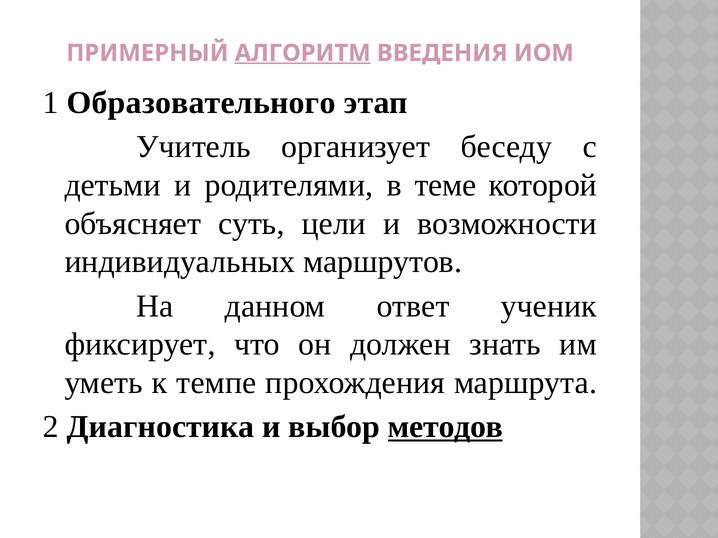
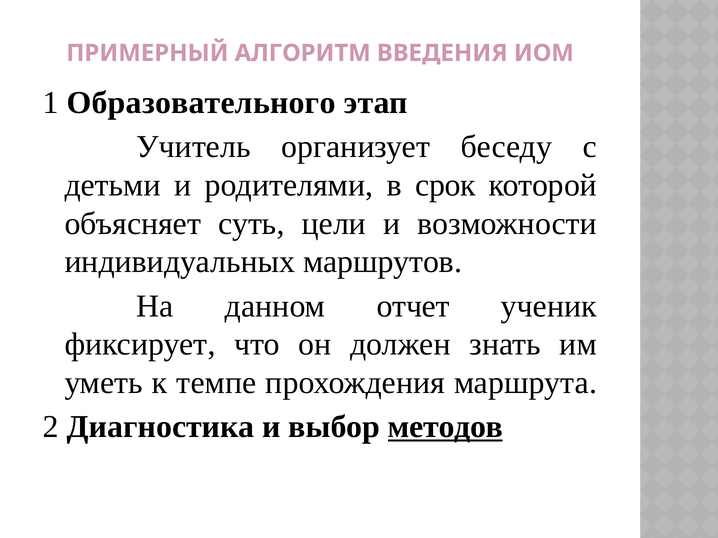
АЛГОРИТМ underline: present -> none
теме: теме -> срок
ответ: ответ -> отчет
